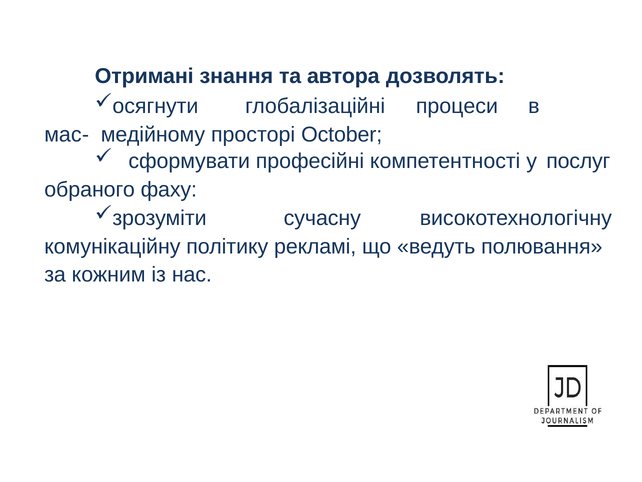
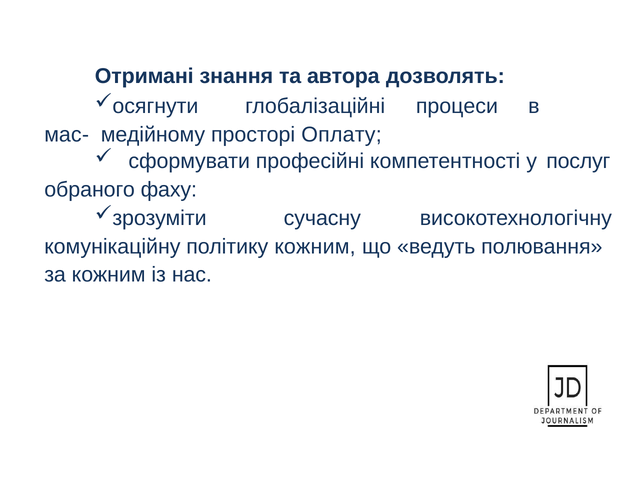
October: October -> Оплату
політику рекламі: рекламі -> кожним
